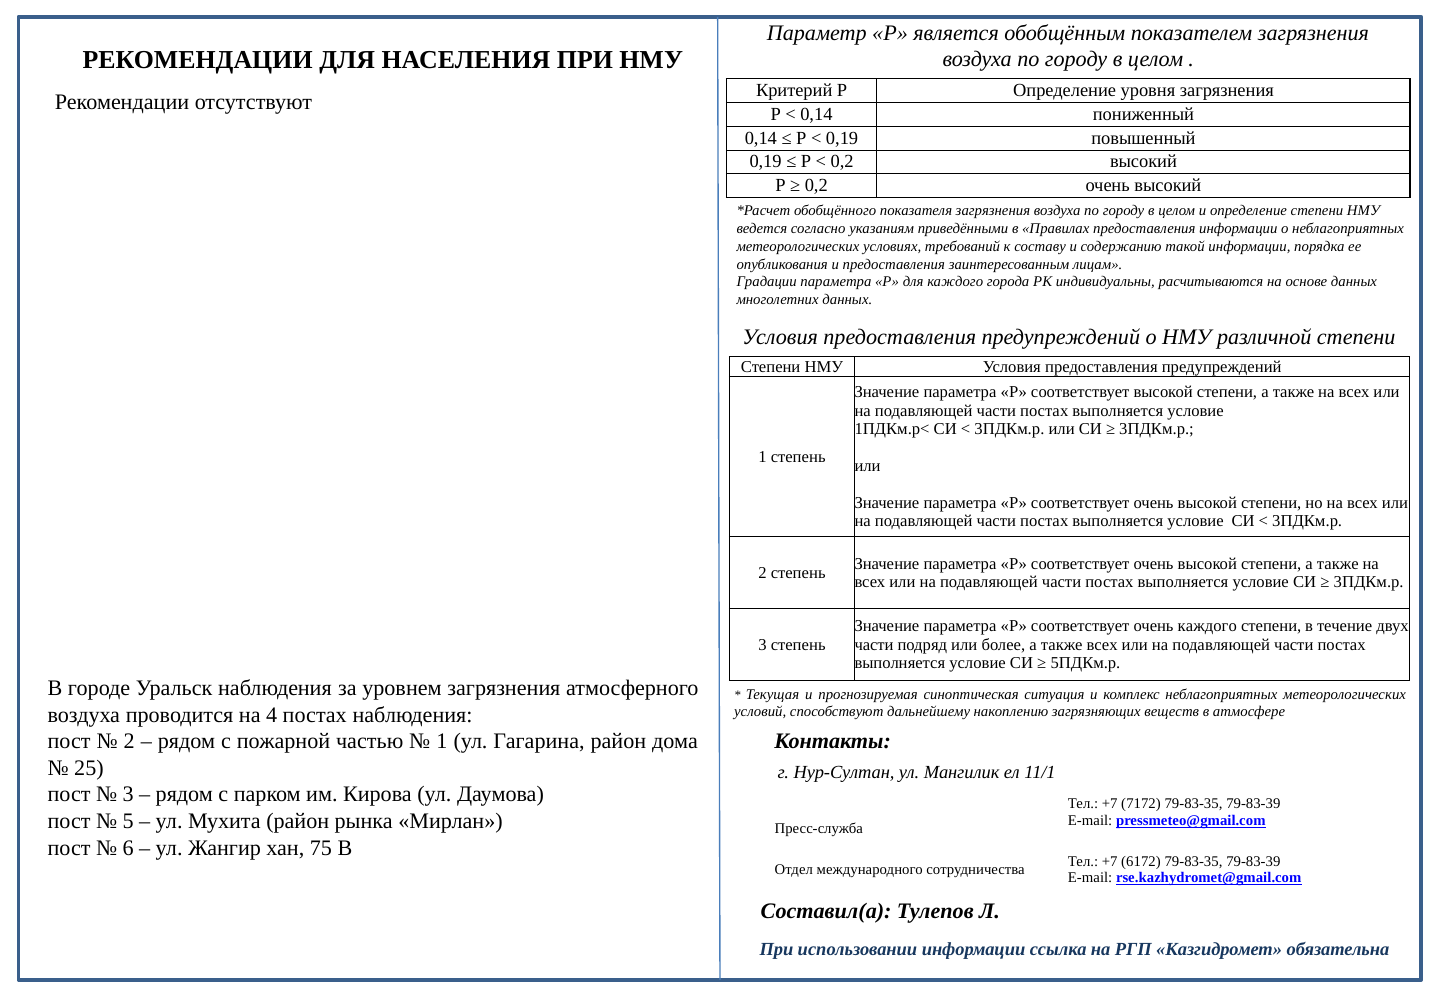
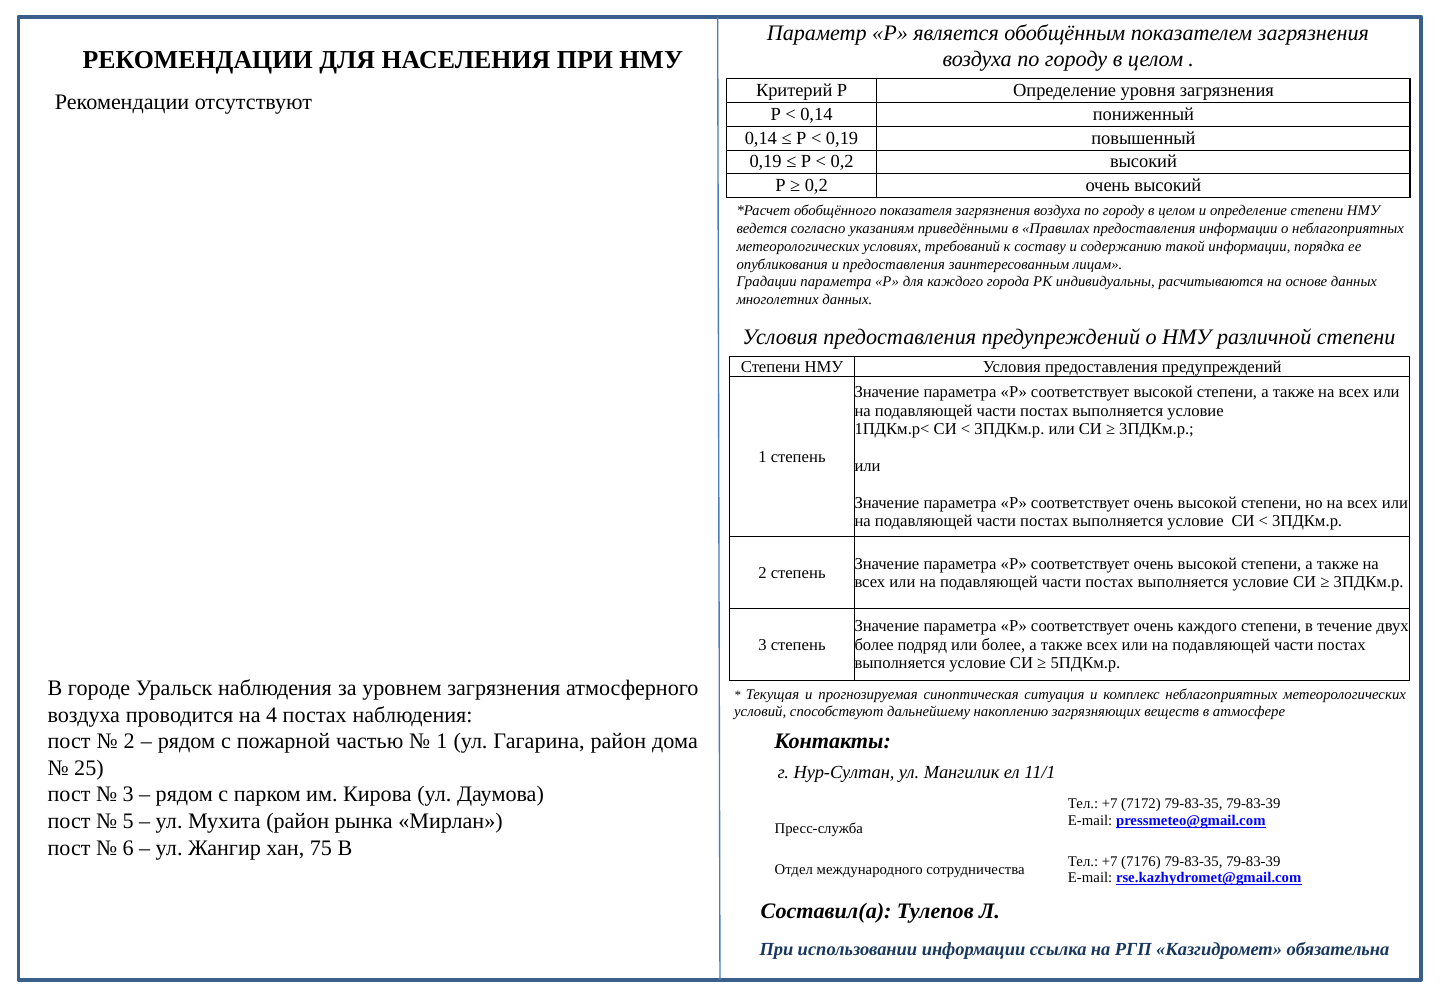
части at (874, 645): части -> более
6172: 6172 -> 7176
